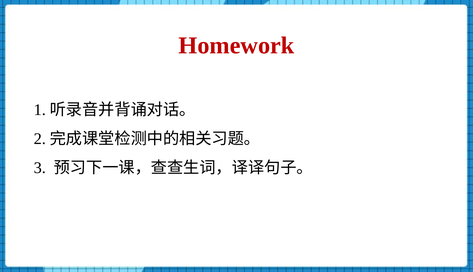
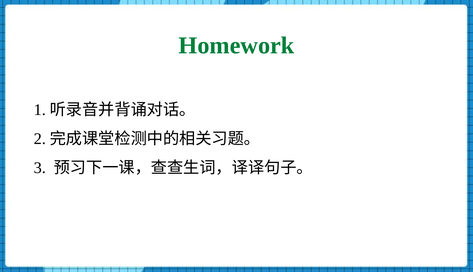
Homework colour: red -> green
